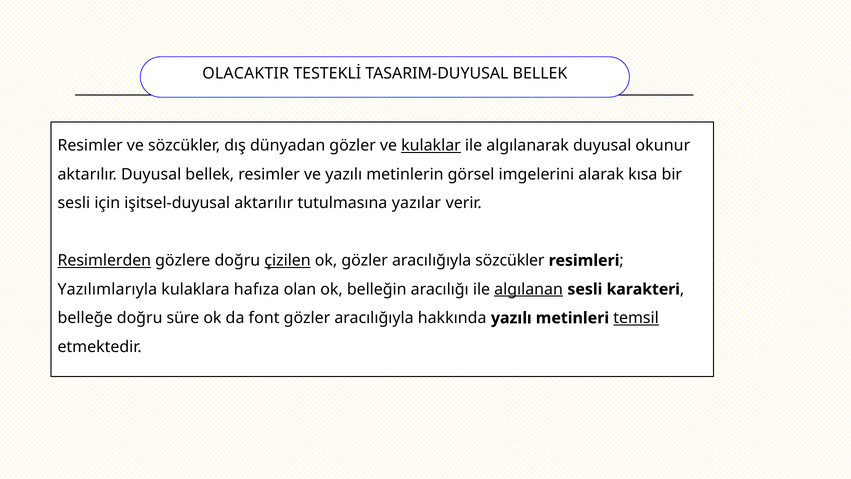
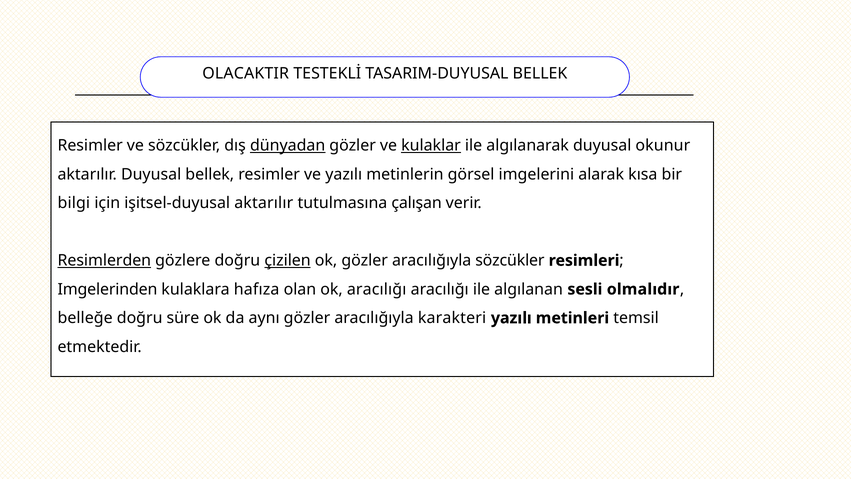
dünyadan underline: none -> present
sesli at (74, 203): sesli -> bilgi
yazılar: yazılar -> çalışan
Yazılımlarıyla: Yazılımlarıyla -> Imgelerinden
ok belleğin: belleğin -> aracılığı
algılanan underline: present -> none
karakteri: karakteri -> olmalıdır
font: font -> aynı
hakkında: hakkında -> karakteri
temsil underline: present -> none
